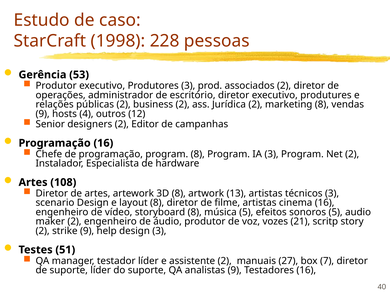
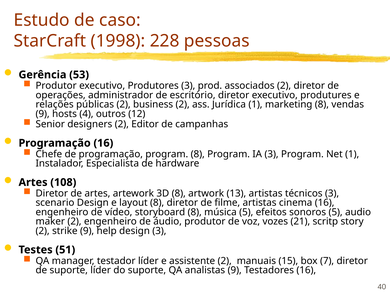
Jurídica 2: 2 -> 1
Net 2: 2 -> 1
27: 27 -> 15
